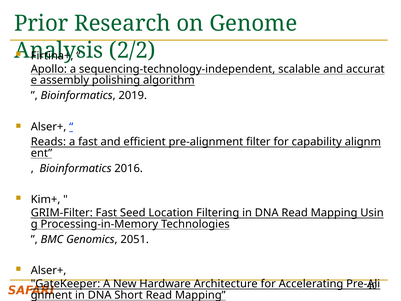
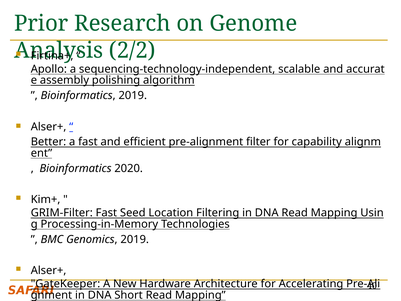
Reads: Reads -> Better
2016: 2016 -> 2020
Genomics 2051: 2051 -> 2019
